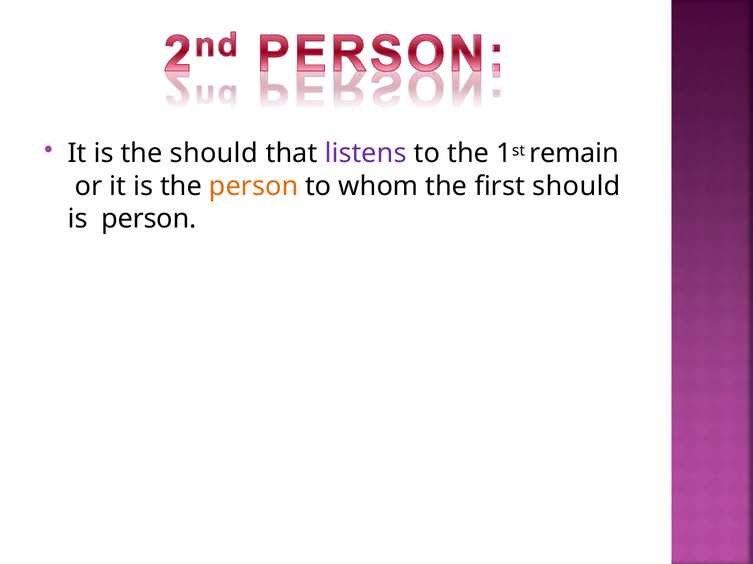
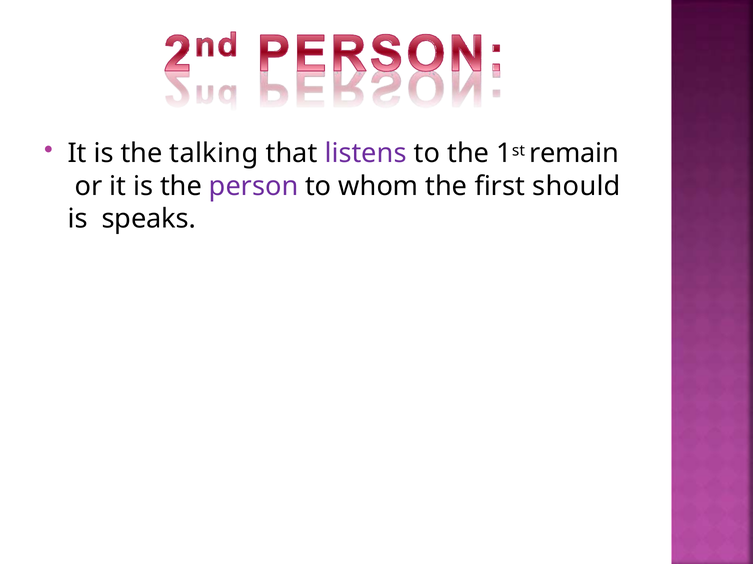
the should: should -> talking
person at (254, 186) colour: orange -> purple
is person: person -> speaks
